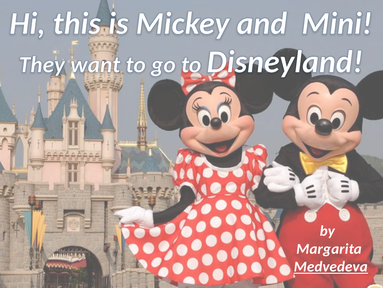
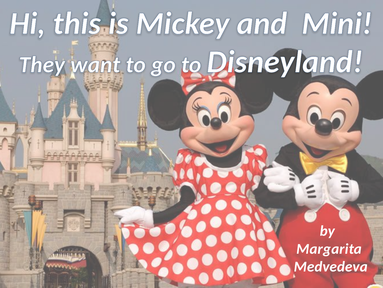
Medvedeva underline: present -> none
